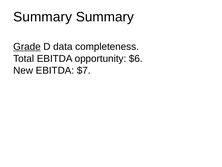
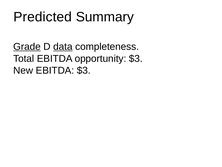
Summary at (43, 17): Summary -> Predicted
data underline: none -> present
opportunity $6: $6 -> $3
EBITDA $7: $7 -> $3
